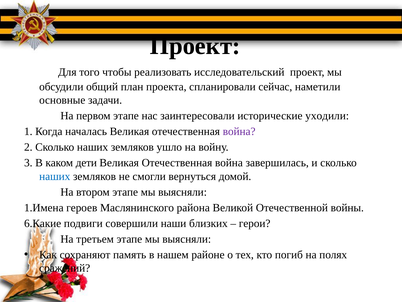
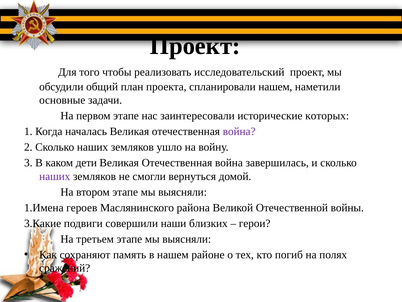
спланировали сейчас: сейчас -> нашем
уходили: уходили -> которых
наших at (55, 176) colour: blue -> purple
6.Какие: 6.Какие -> 3.Какие
